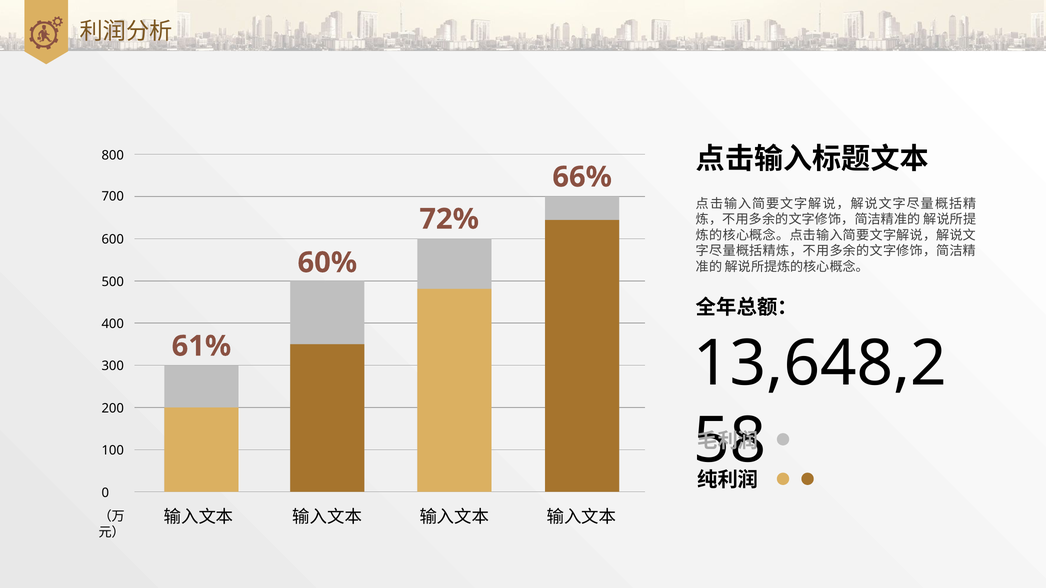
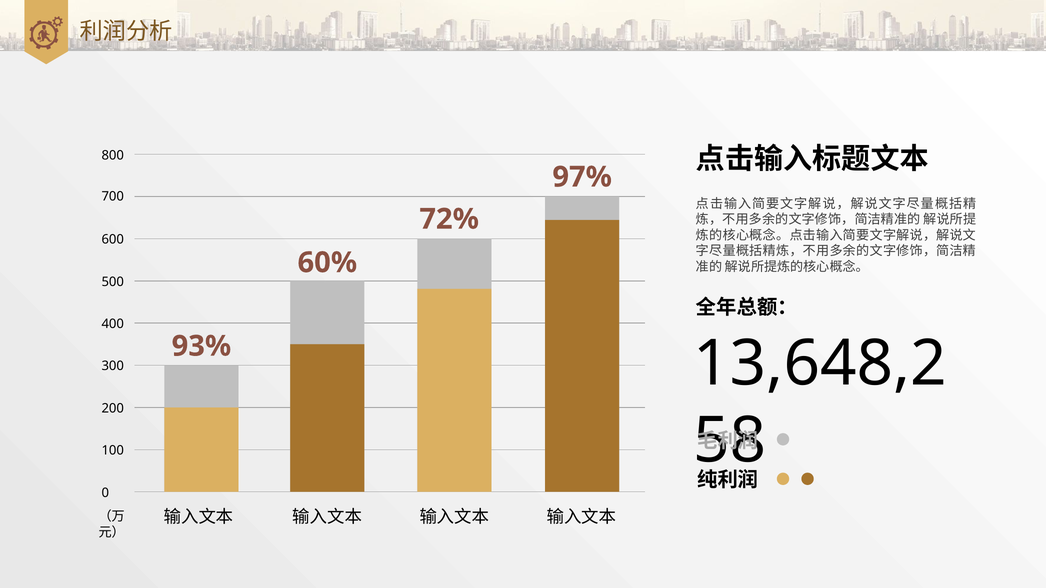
66%: 66% -> 97%
61%: 61% -> 93%
